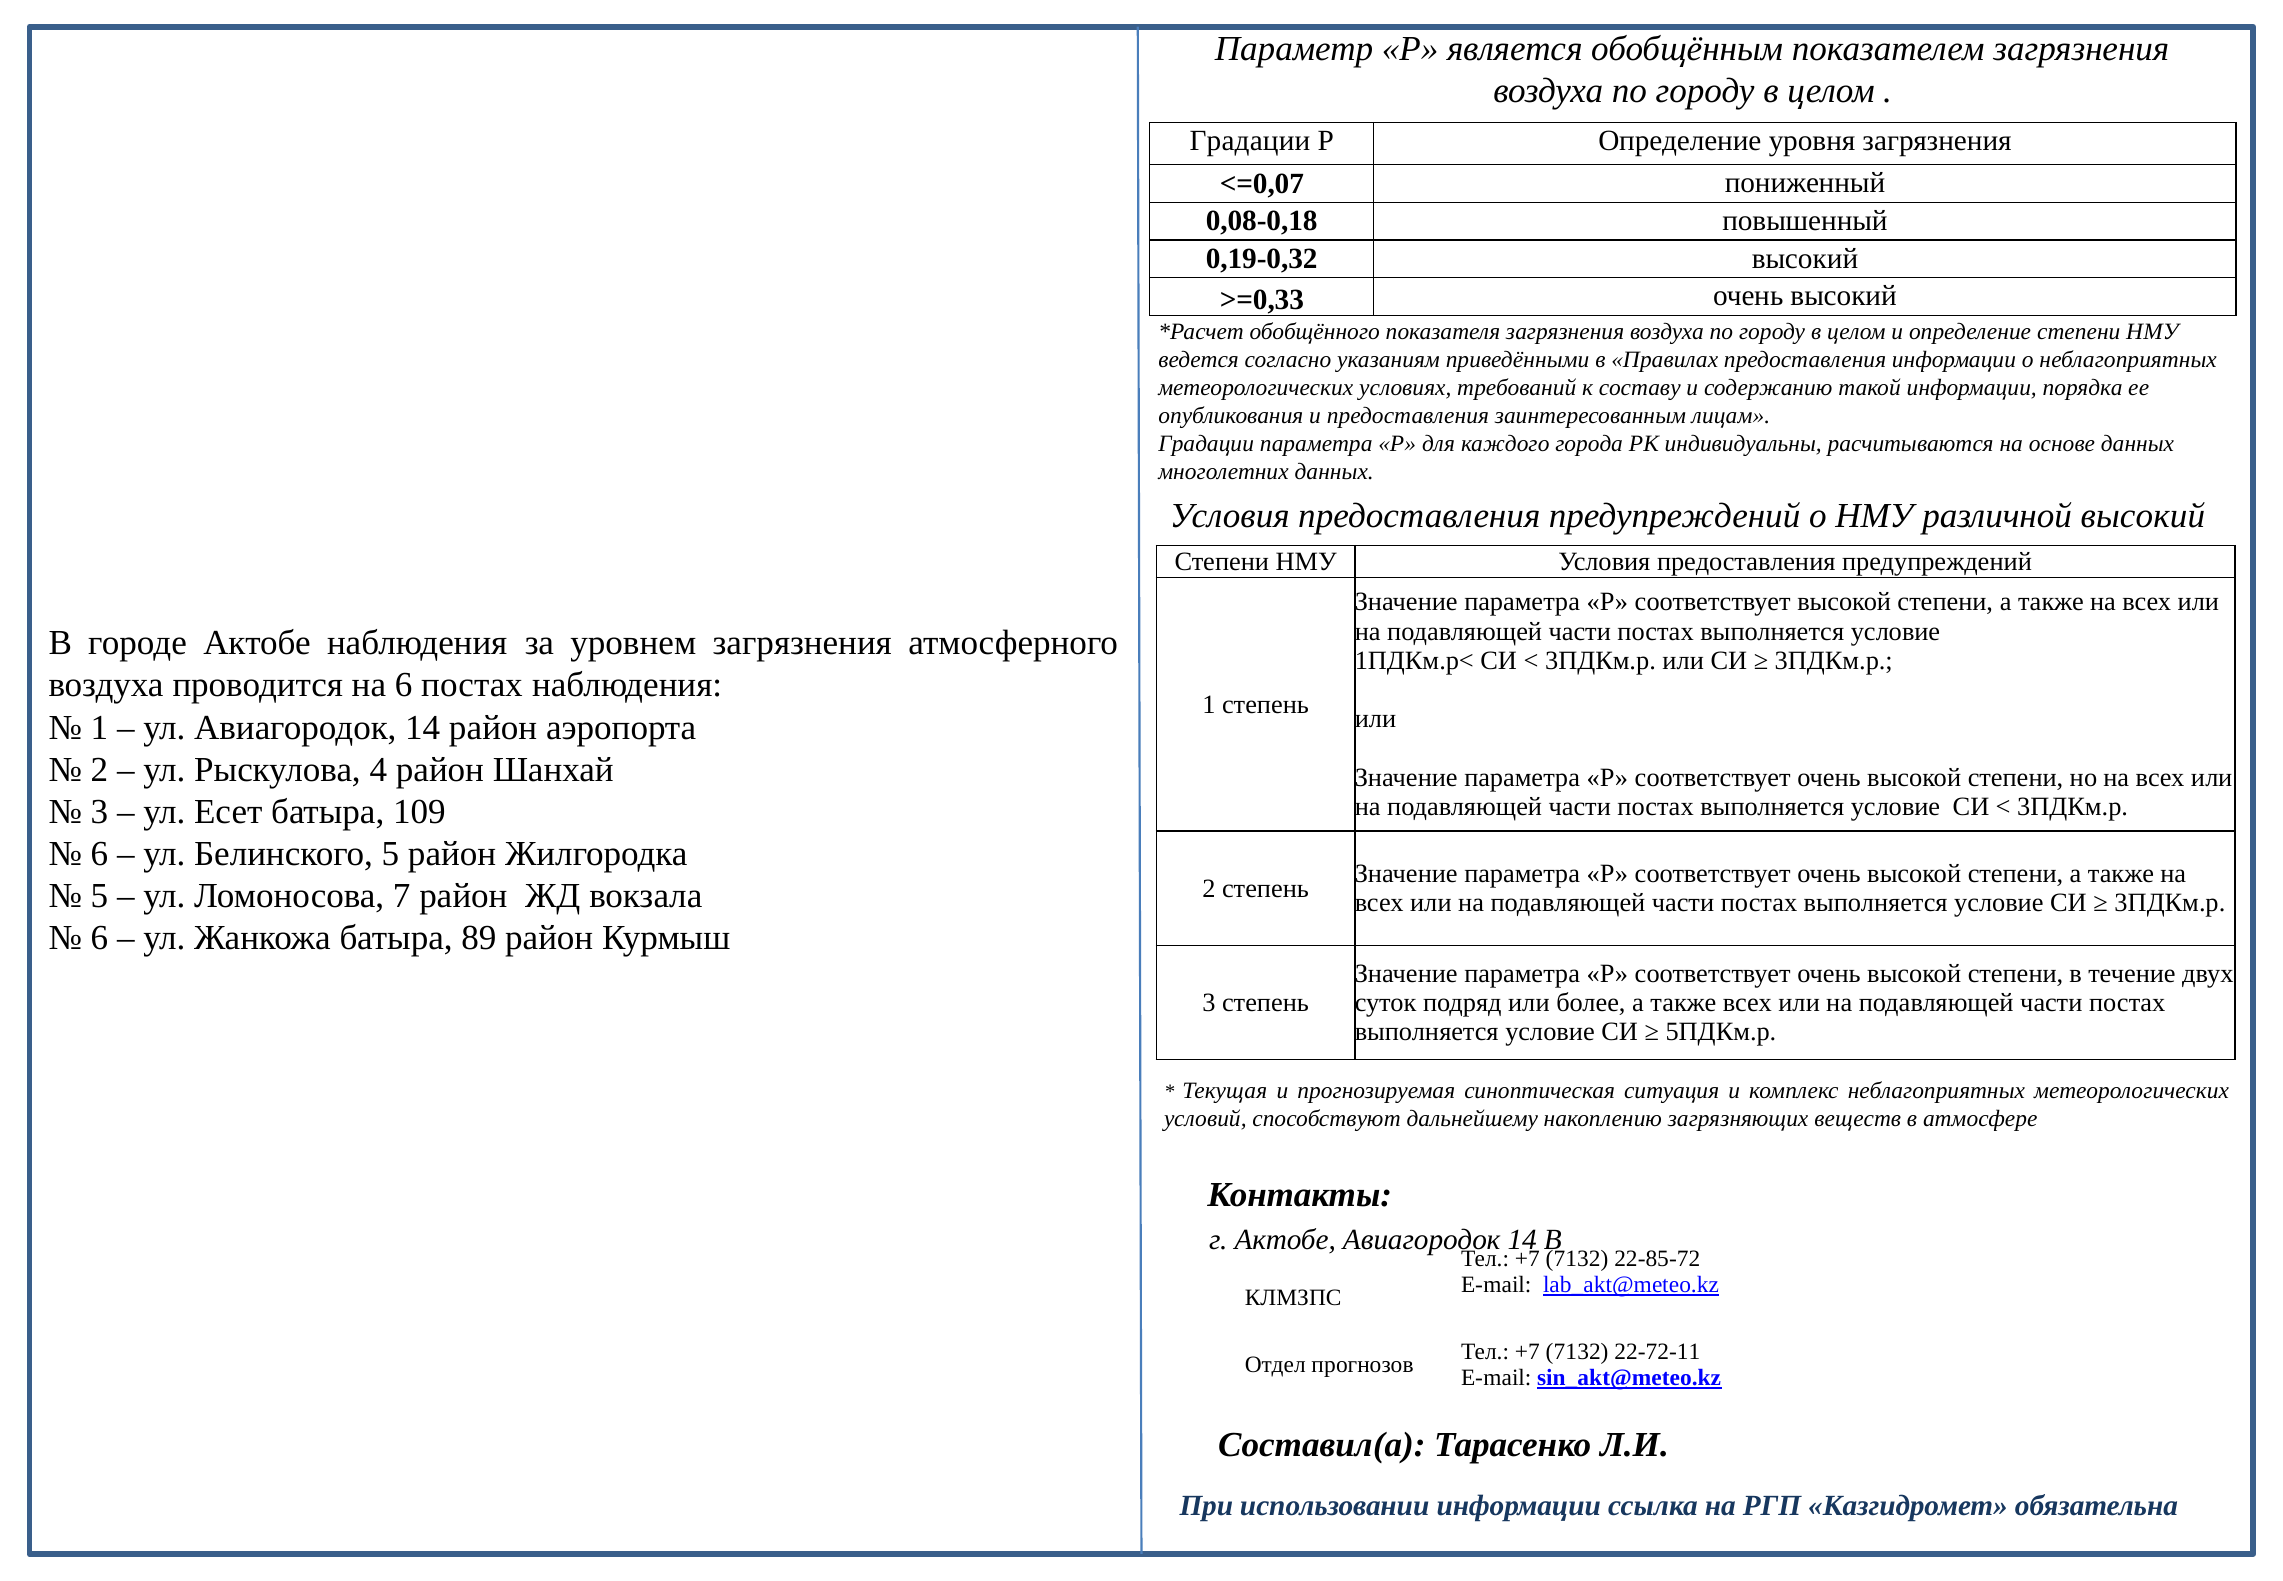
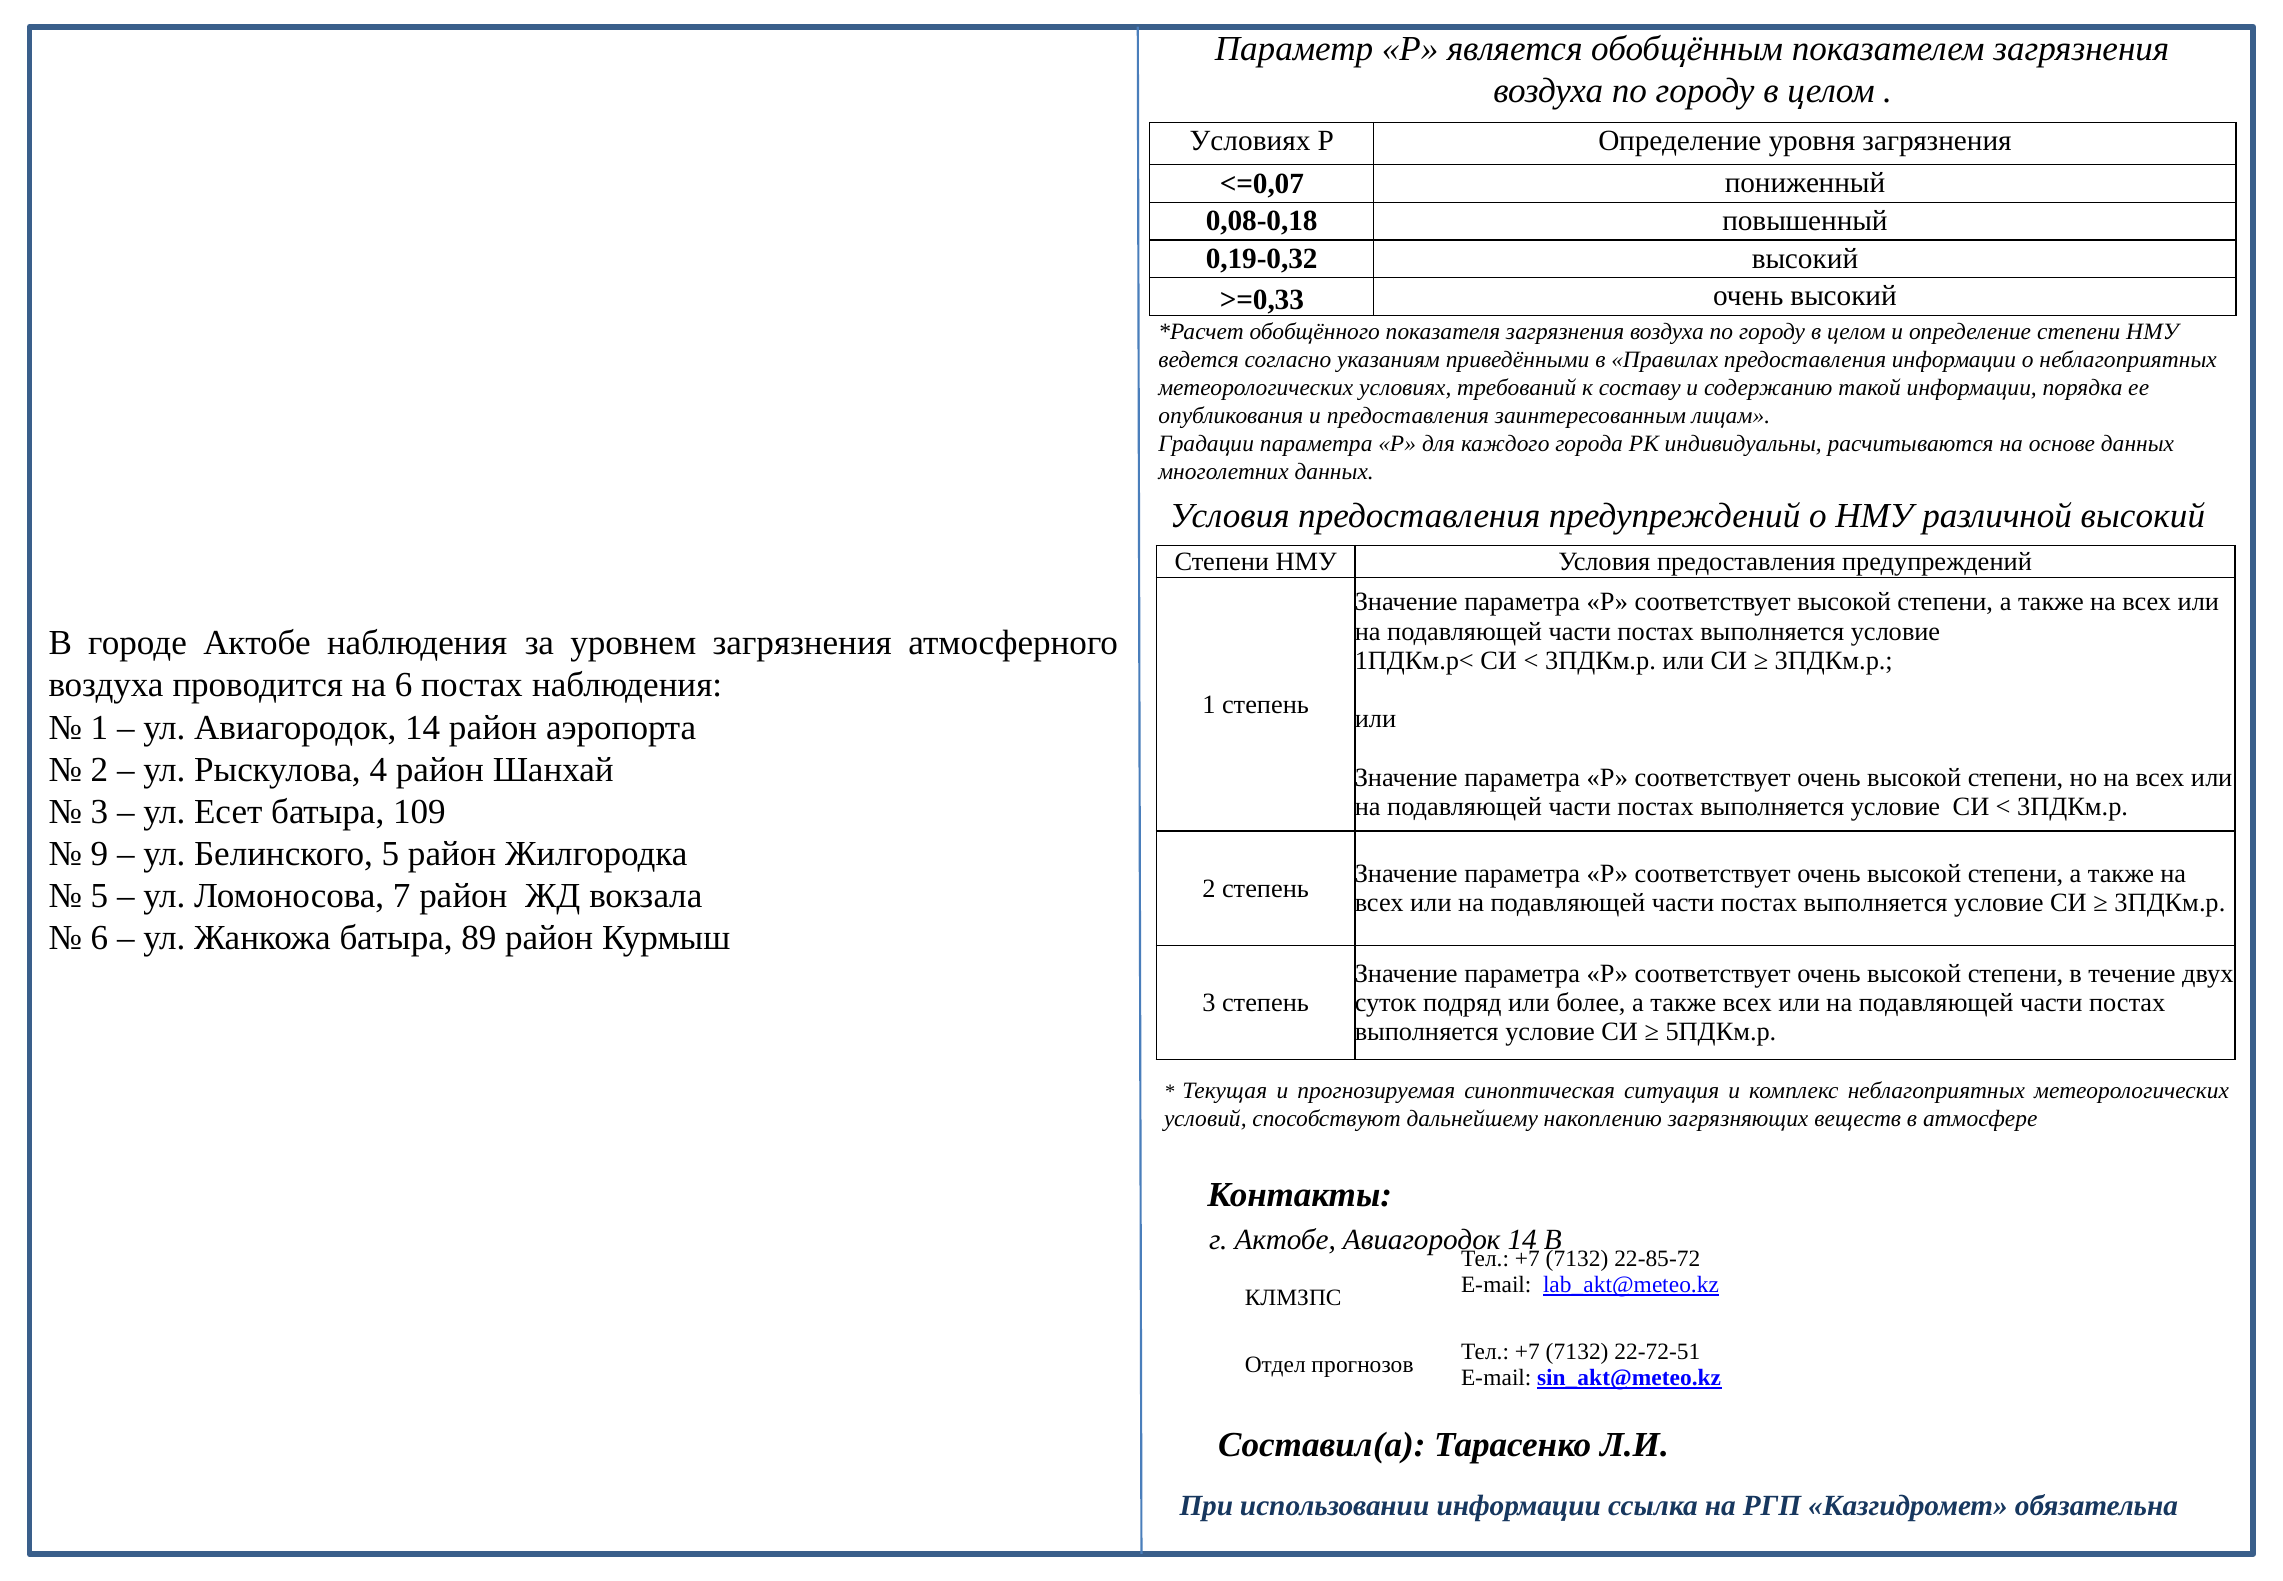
Градации at (1250, 141): Градации -> Условиях
6 at (99, 854): 6 -> 9
22-72-11: 22-72-11 -> 22-72-51
